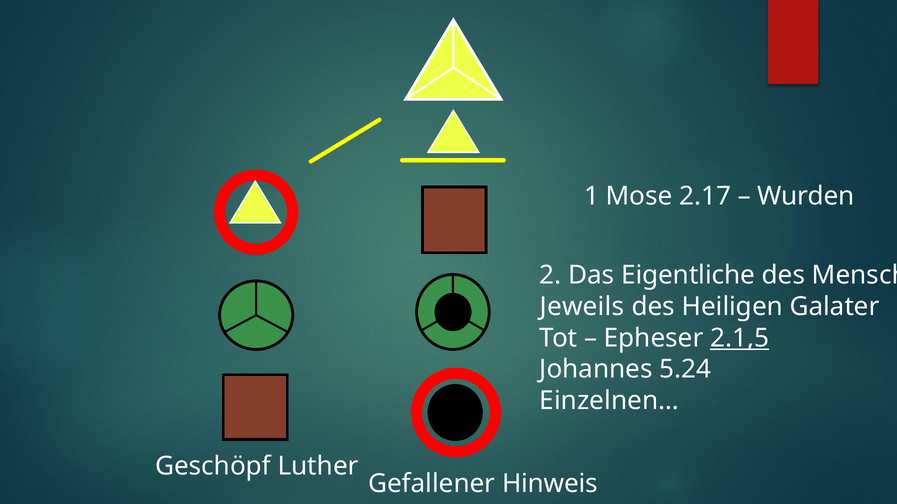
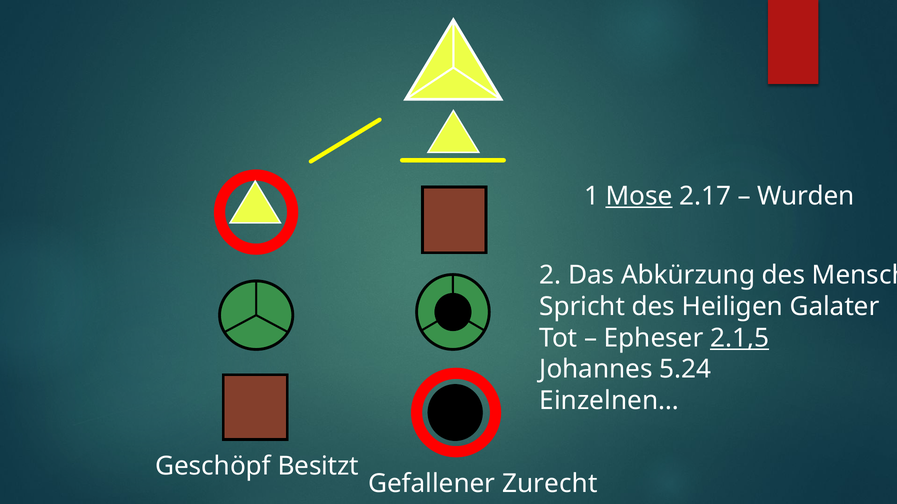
Mose underline: none -> present
Eigentliche: Eigentliche -> Abkürzung
Jeweils: Jeweils -> Spricht
Luther: Luther -> Besitzt
Hinweis: Hinweis -> Zurecht
